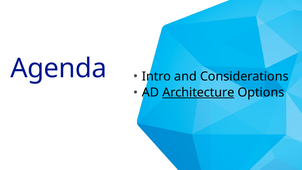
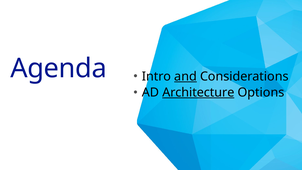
and underline: none -> present
